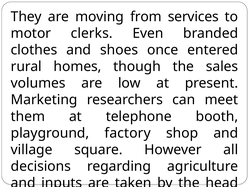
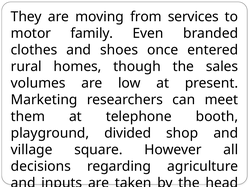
motor clerks: clerks -> family
factory: factory -> divided
